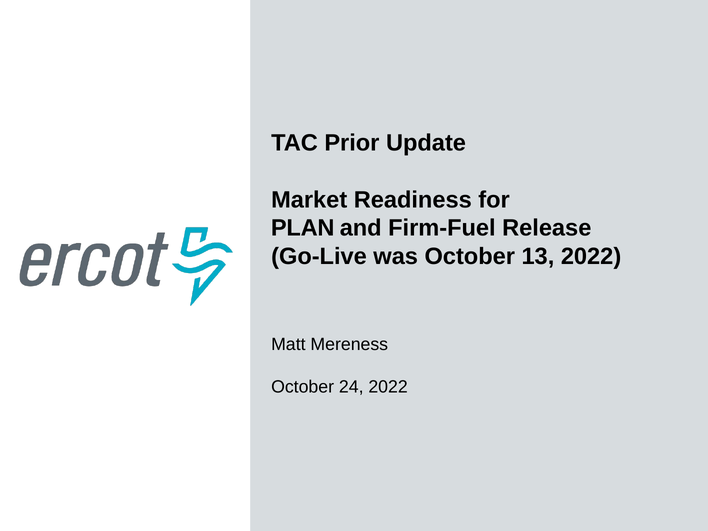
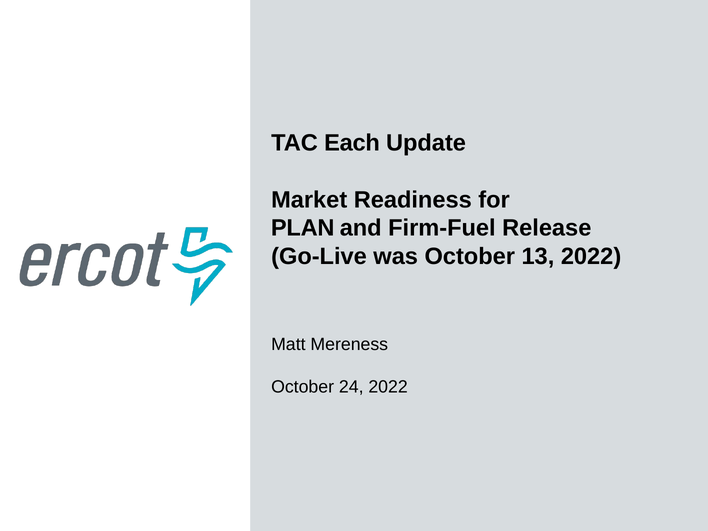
Prior: Prior -> Each
